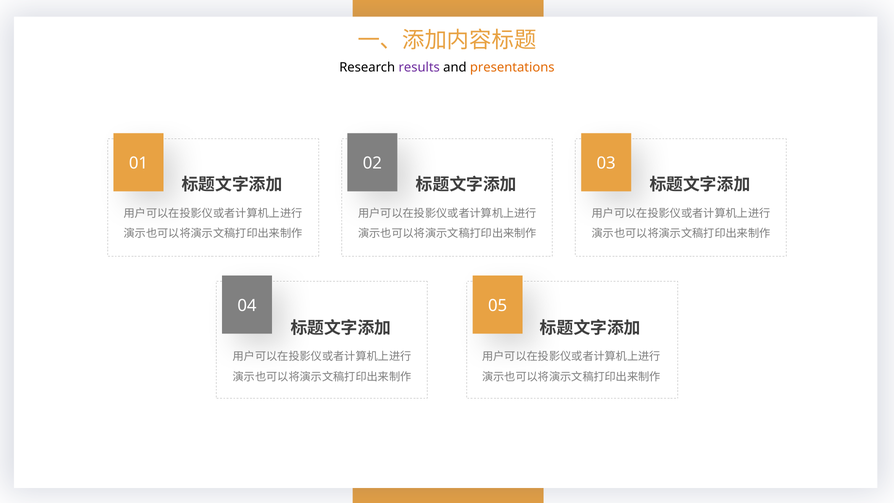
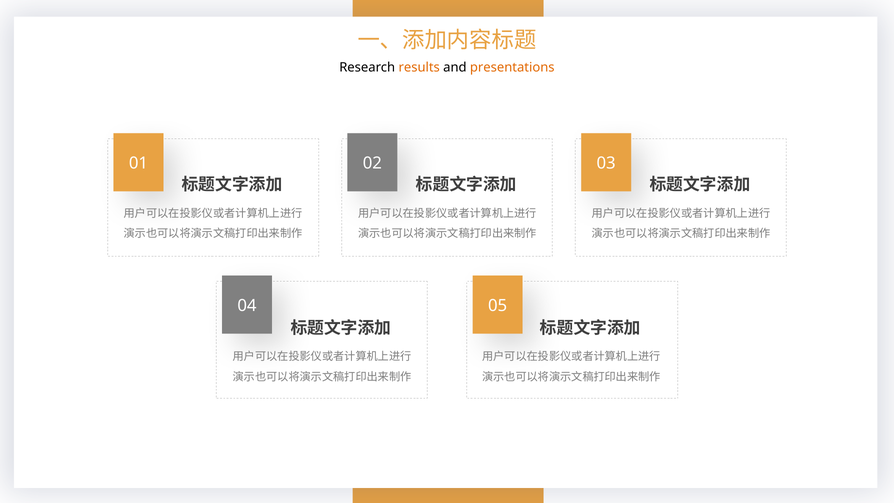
results colour: purple -> orange
